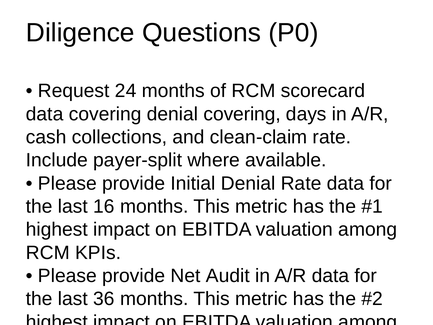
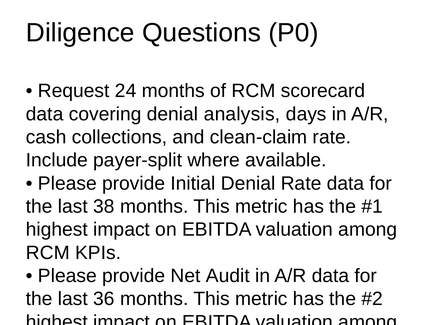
denial covering: covering -> analysis
16: 16 -> 38
